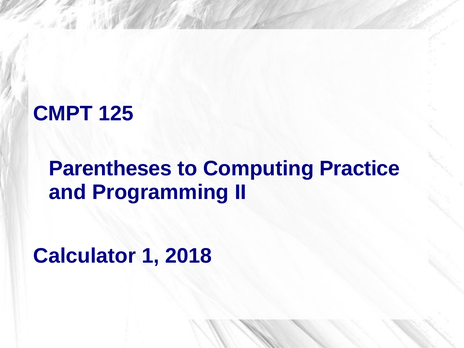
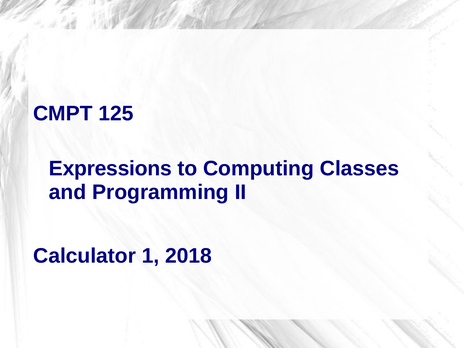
Parentheses: Parentheses -> Expressions
Practice: Practice -> Classes
